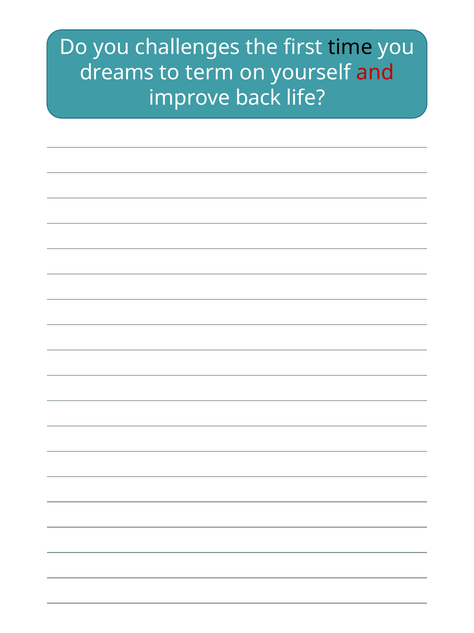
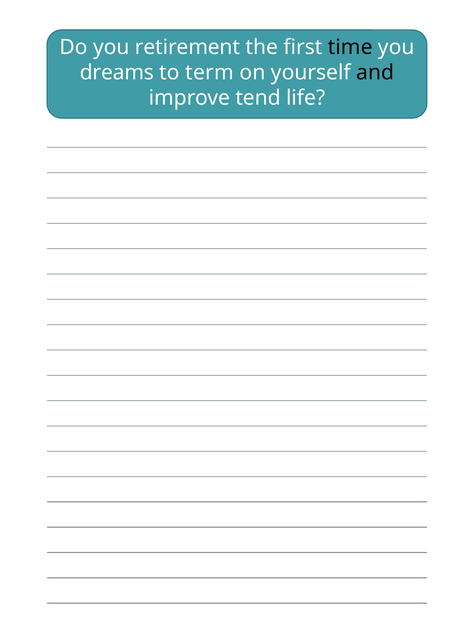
challenges: challenges -> retirement
and colour: red -> black
back: back -> tend
